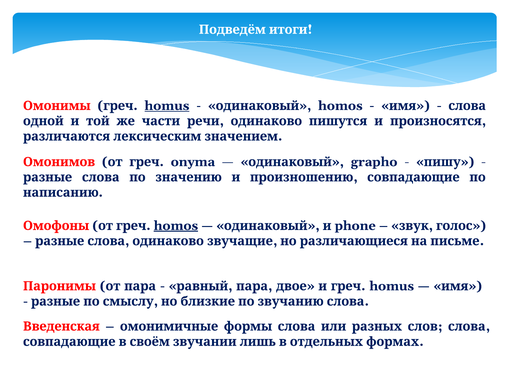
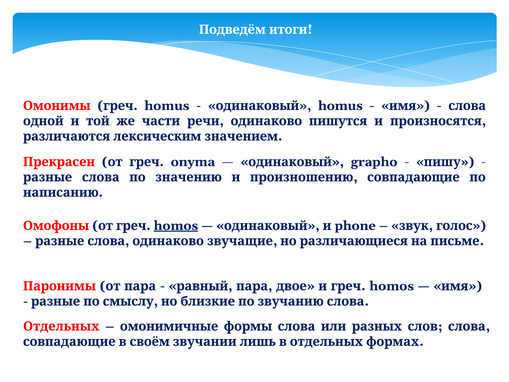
homus at (167, 106) underline: present -> none
одинаковый homos: homos -> homus
Омонимов: Омонимов -> Прекрасен
и греч homus: homus -> homos
Введенская at (61, 326): Введенская -> Отдельных
